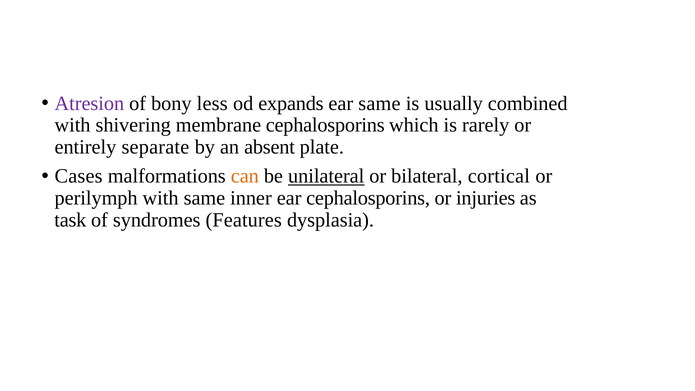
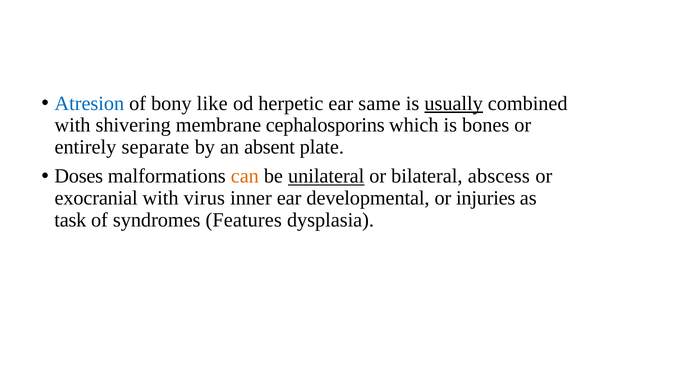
Atresion colour: purple -> blue
less: less -> like
expands: expands -> herpetic
usually underline: none -> present
rarely: rarely -> bones
Cases: Cases -> Doses
cortical: cortical -> abscess
perilymph: perilymph -> exocranial
with same: same -> virus
ear cephalosporins: cephalosporins -> developmental
